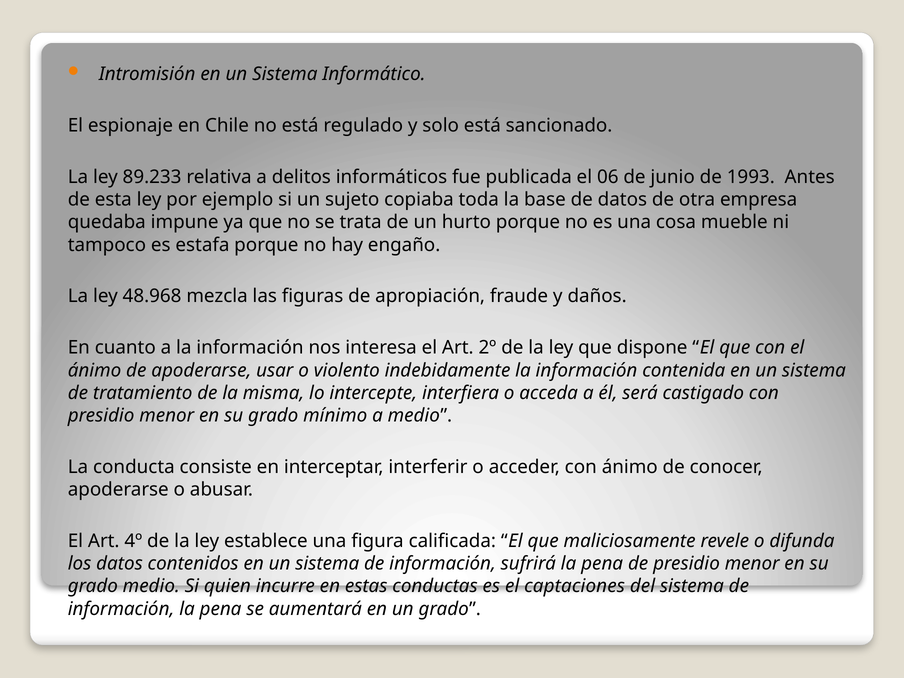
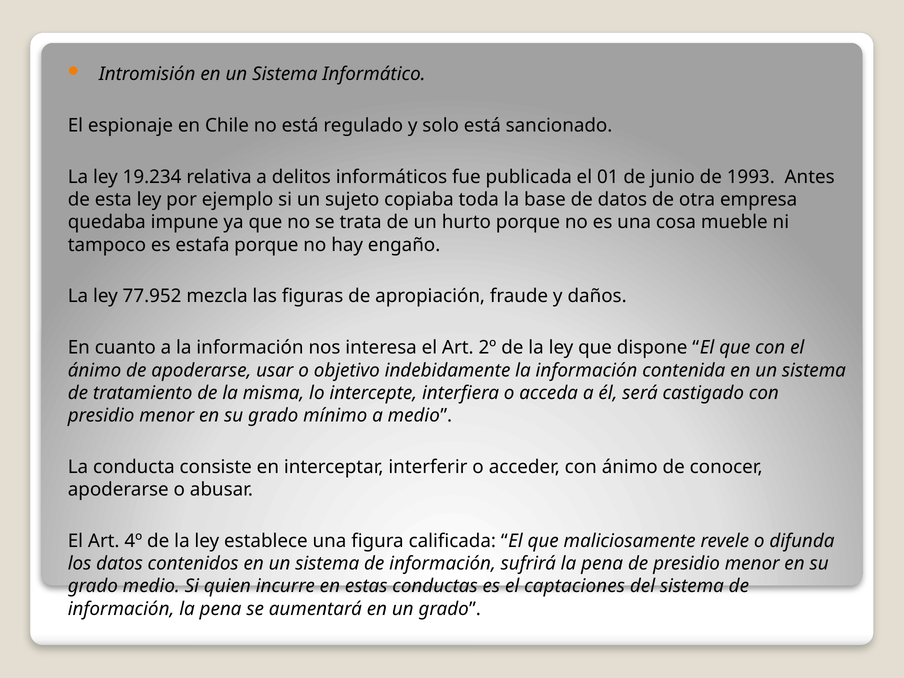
89.233: 89.233 -> 19.234
06: 06 -> 01
48.968: 48.968 -> 77.952
violento: violento -> objetivo
